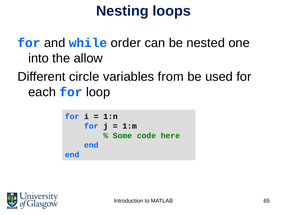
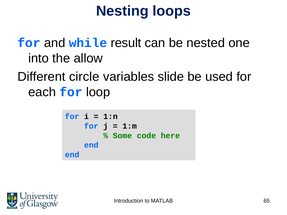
order: order -> result
from: from -> slide
